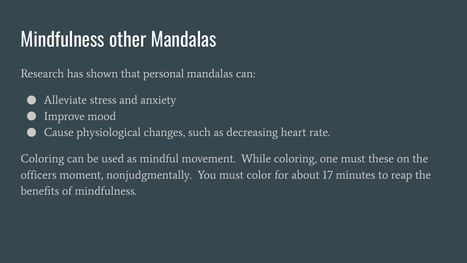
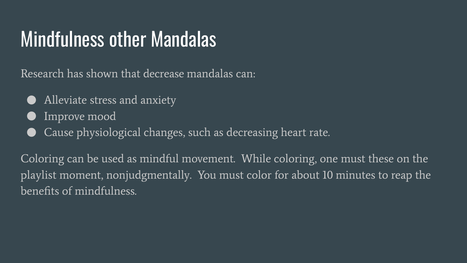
personal: personal -> decrease
officers: officers -> playlist
17: 17 -> 10
